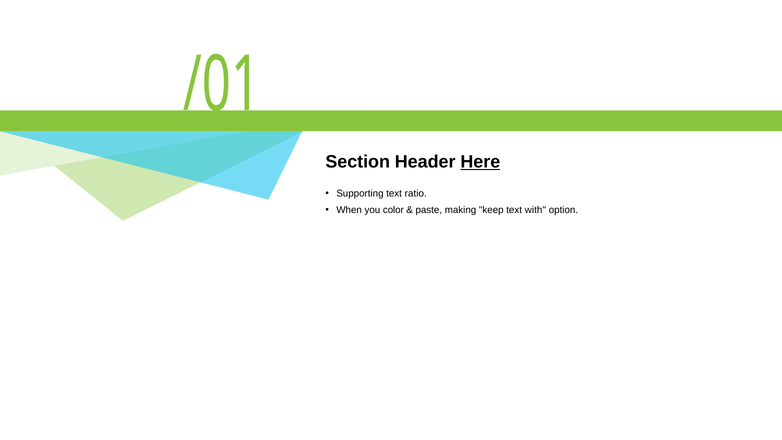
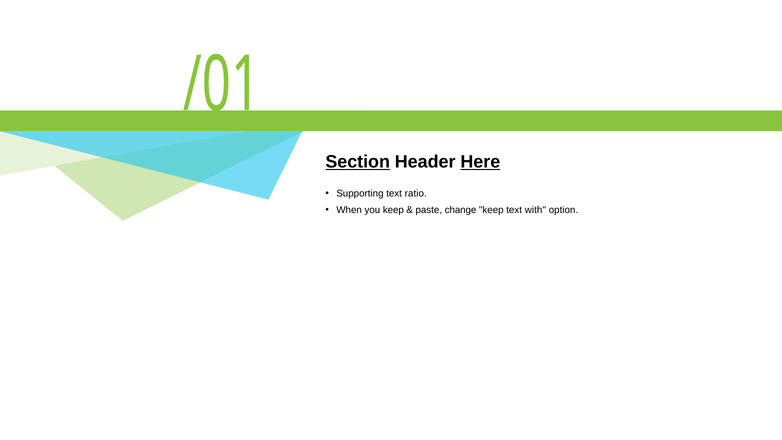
Section underline: none -> present
you color: color -> keep
making: making -> change
